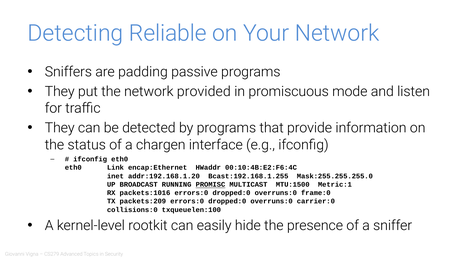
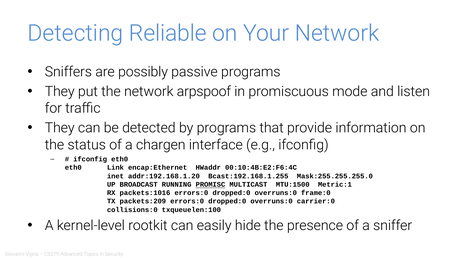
padding: padding -> possibly
provided: provided -> arpspoof
